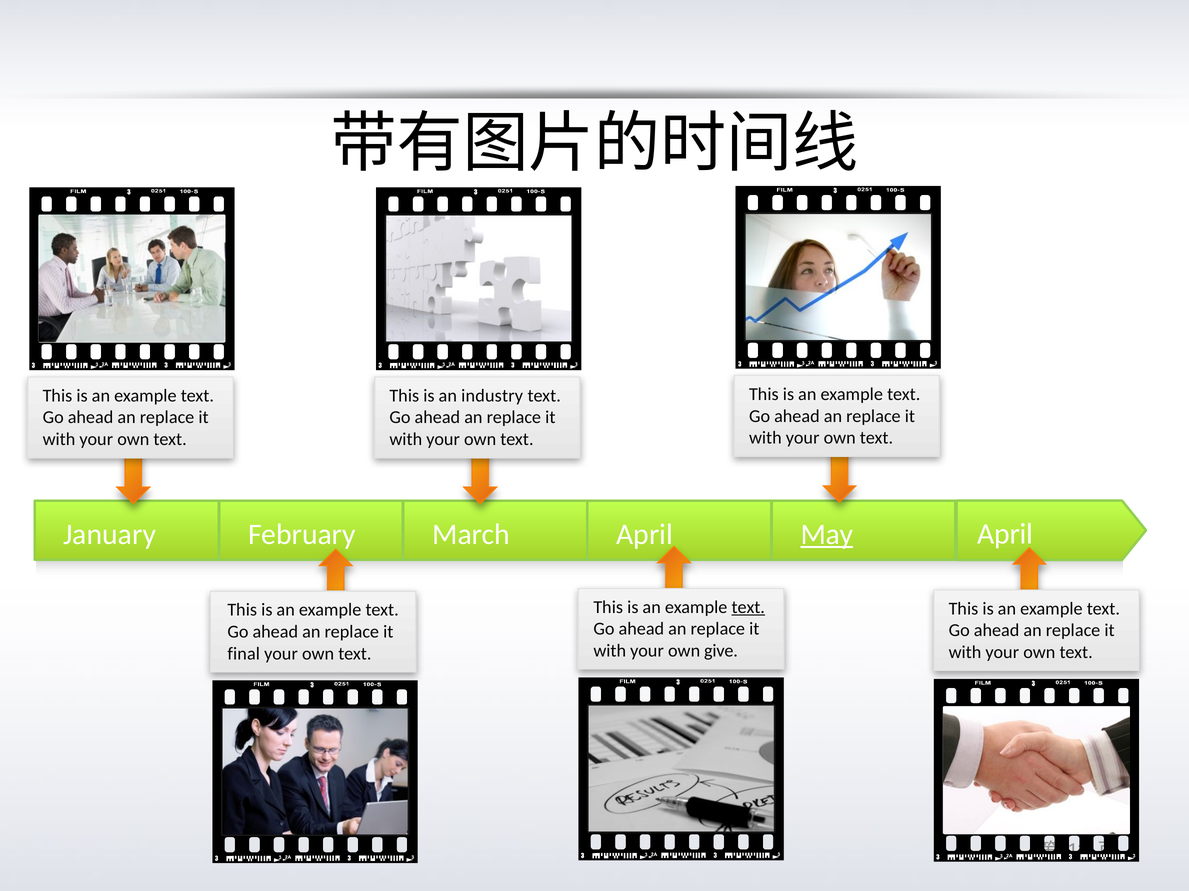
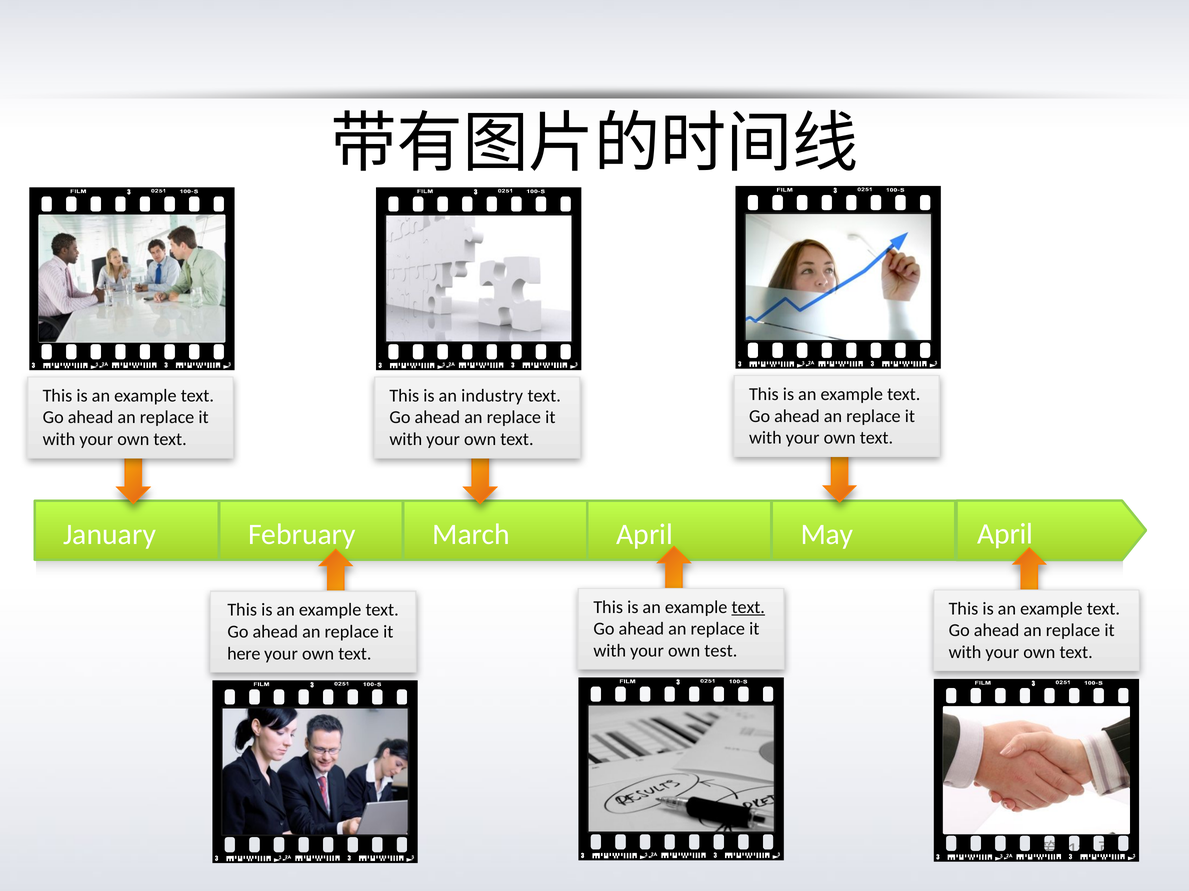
May underline: present -> none
give: give -> test
final: final -> here
